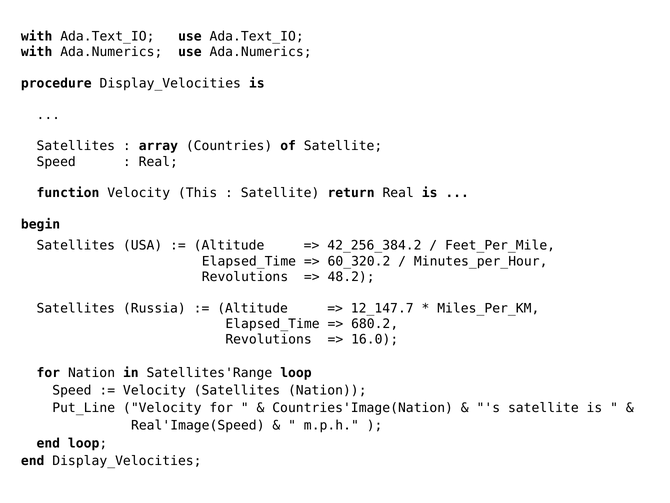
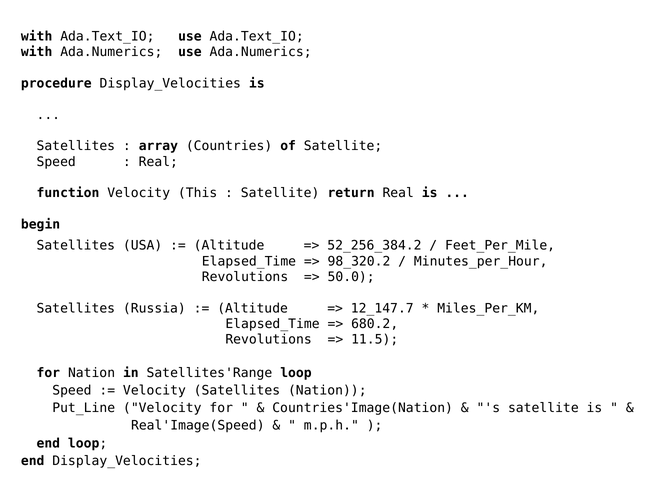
42_256_384.2: 42_256_384.2 -> 52_256_384.2
60_320.2: 60_320.2 -> 98_320.2
48.2: 48.2 -> 50.0
16.0: 16.0 -> 11.5
